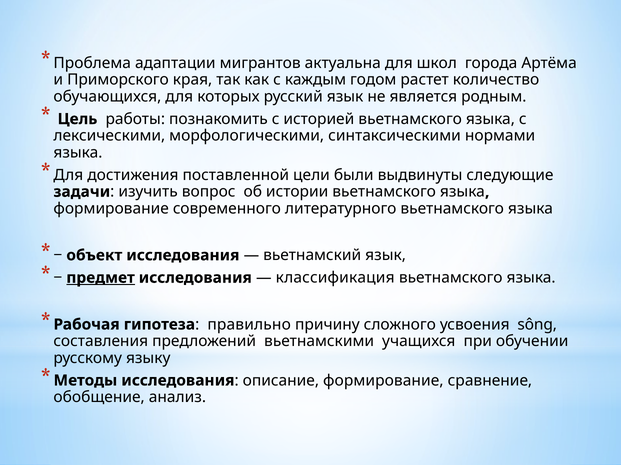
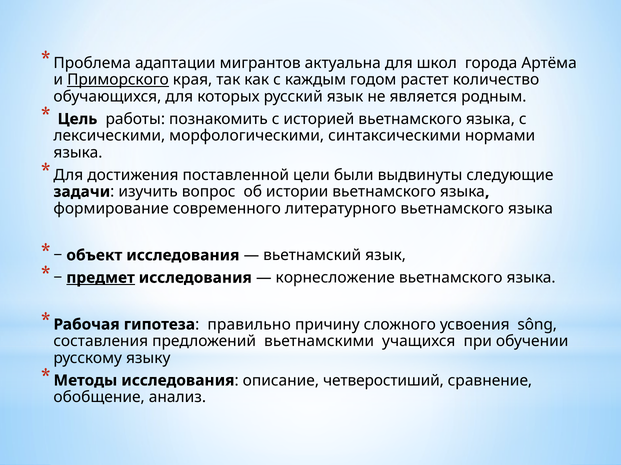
Приморского underline: none -> present
классификация: классификация -> корнесложение
описание формирование: формирование -> четверостиший
